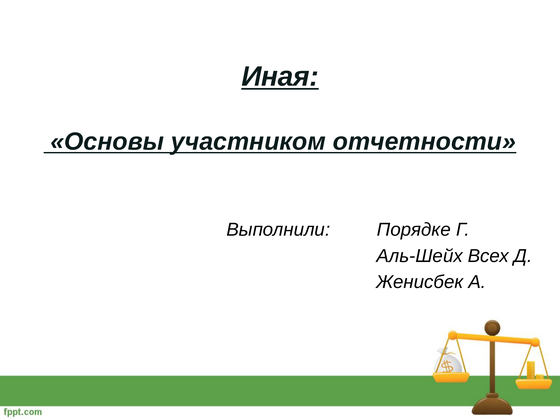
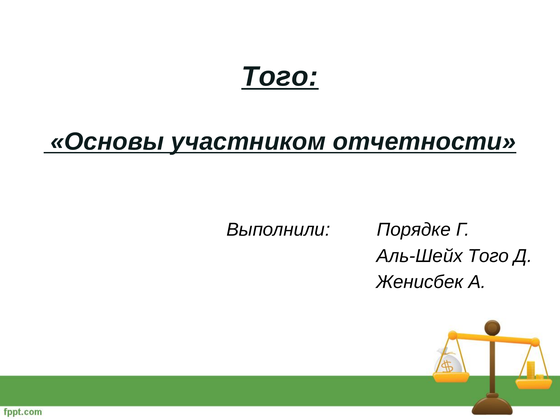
Иная at (280, 77): Иная -> Того
Аль-Шейх Всех: Всех -> Того
